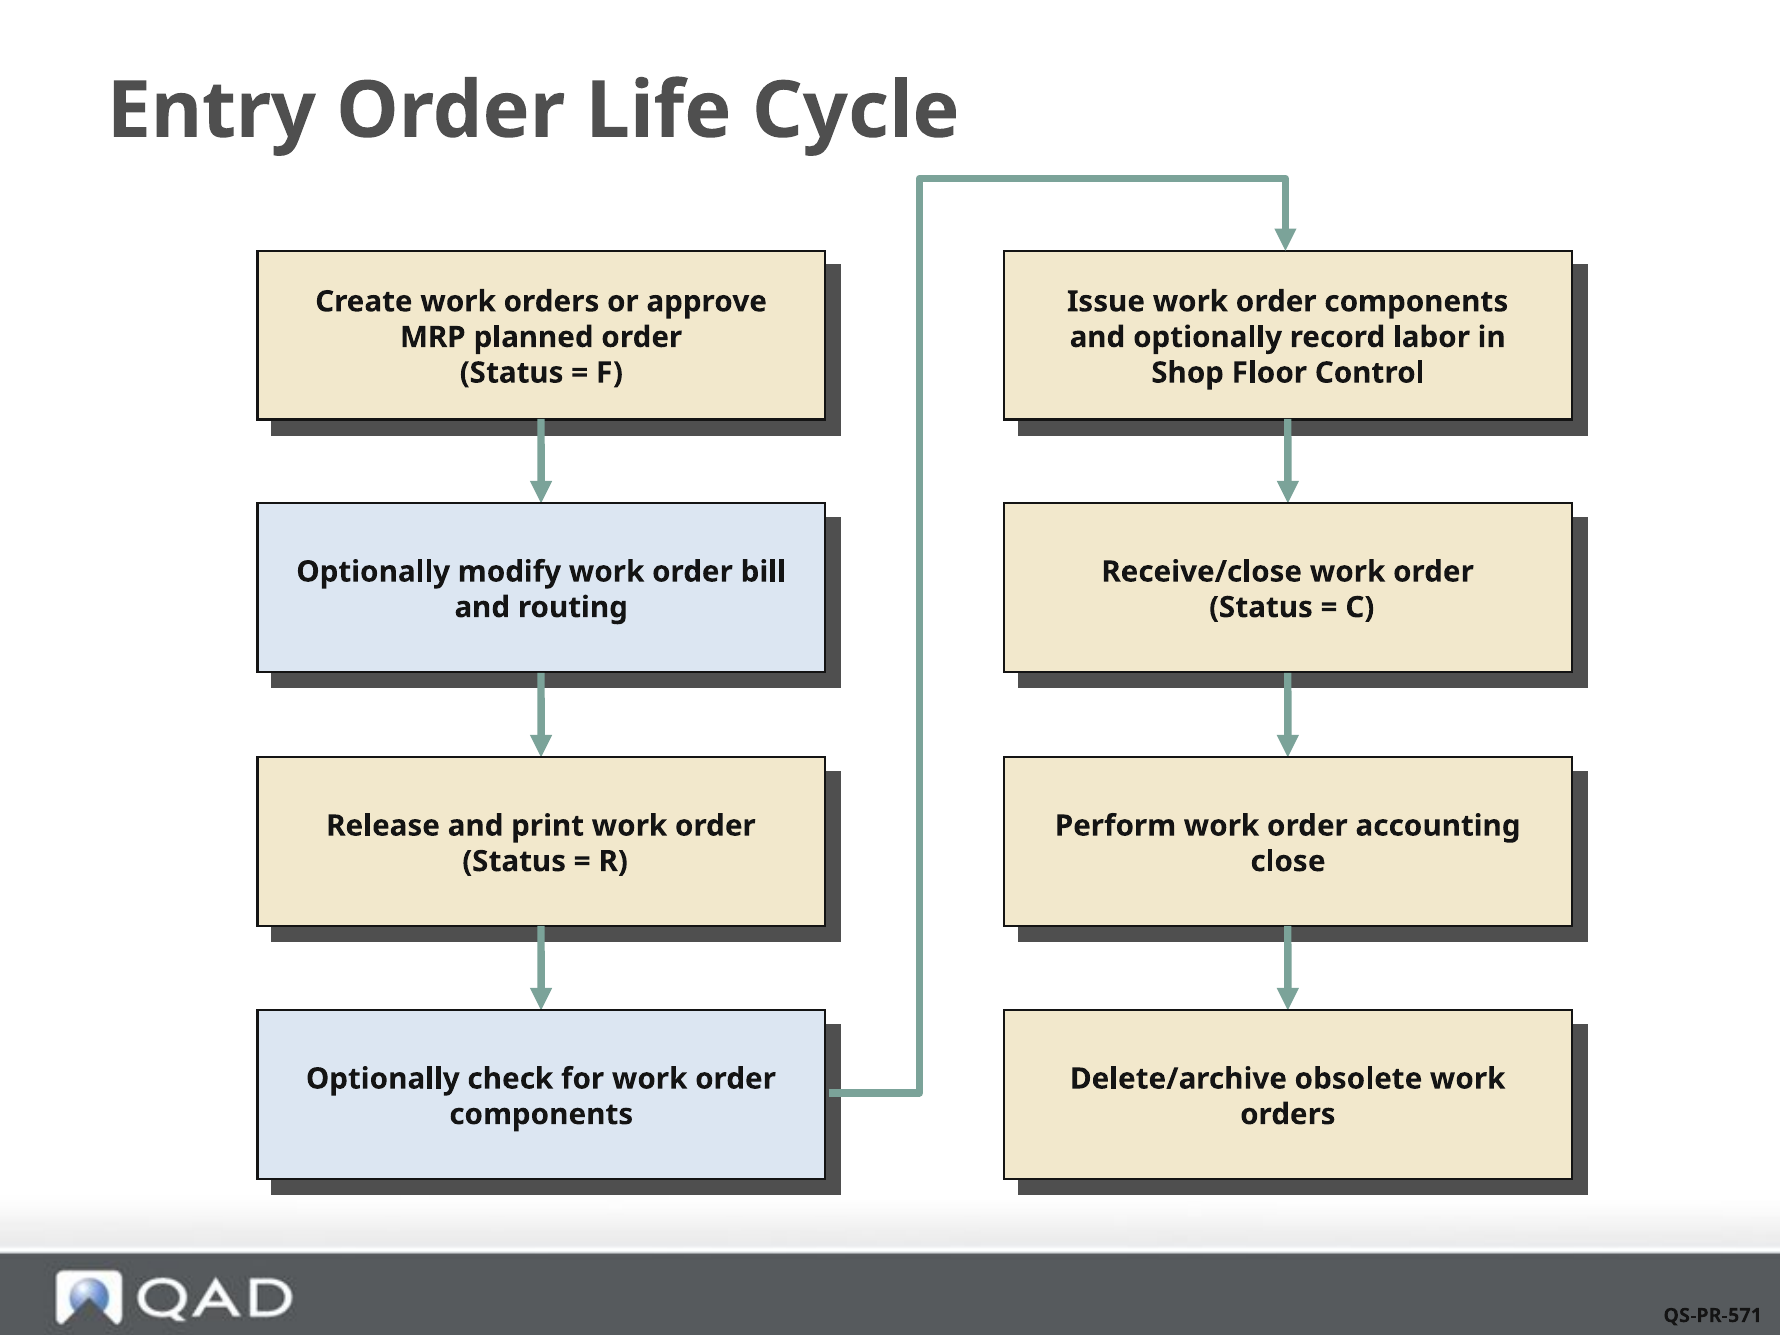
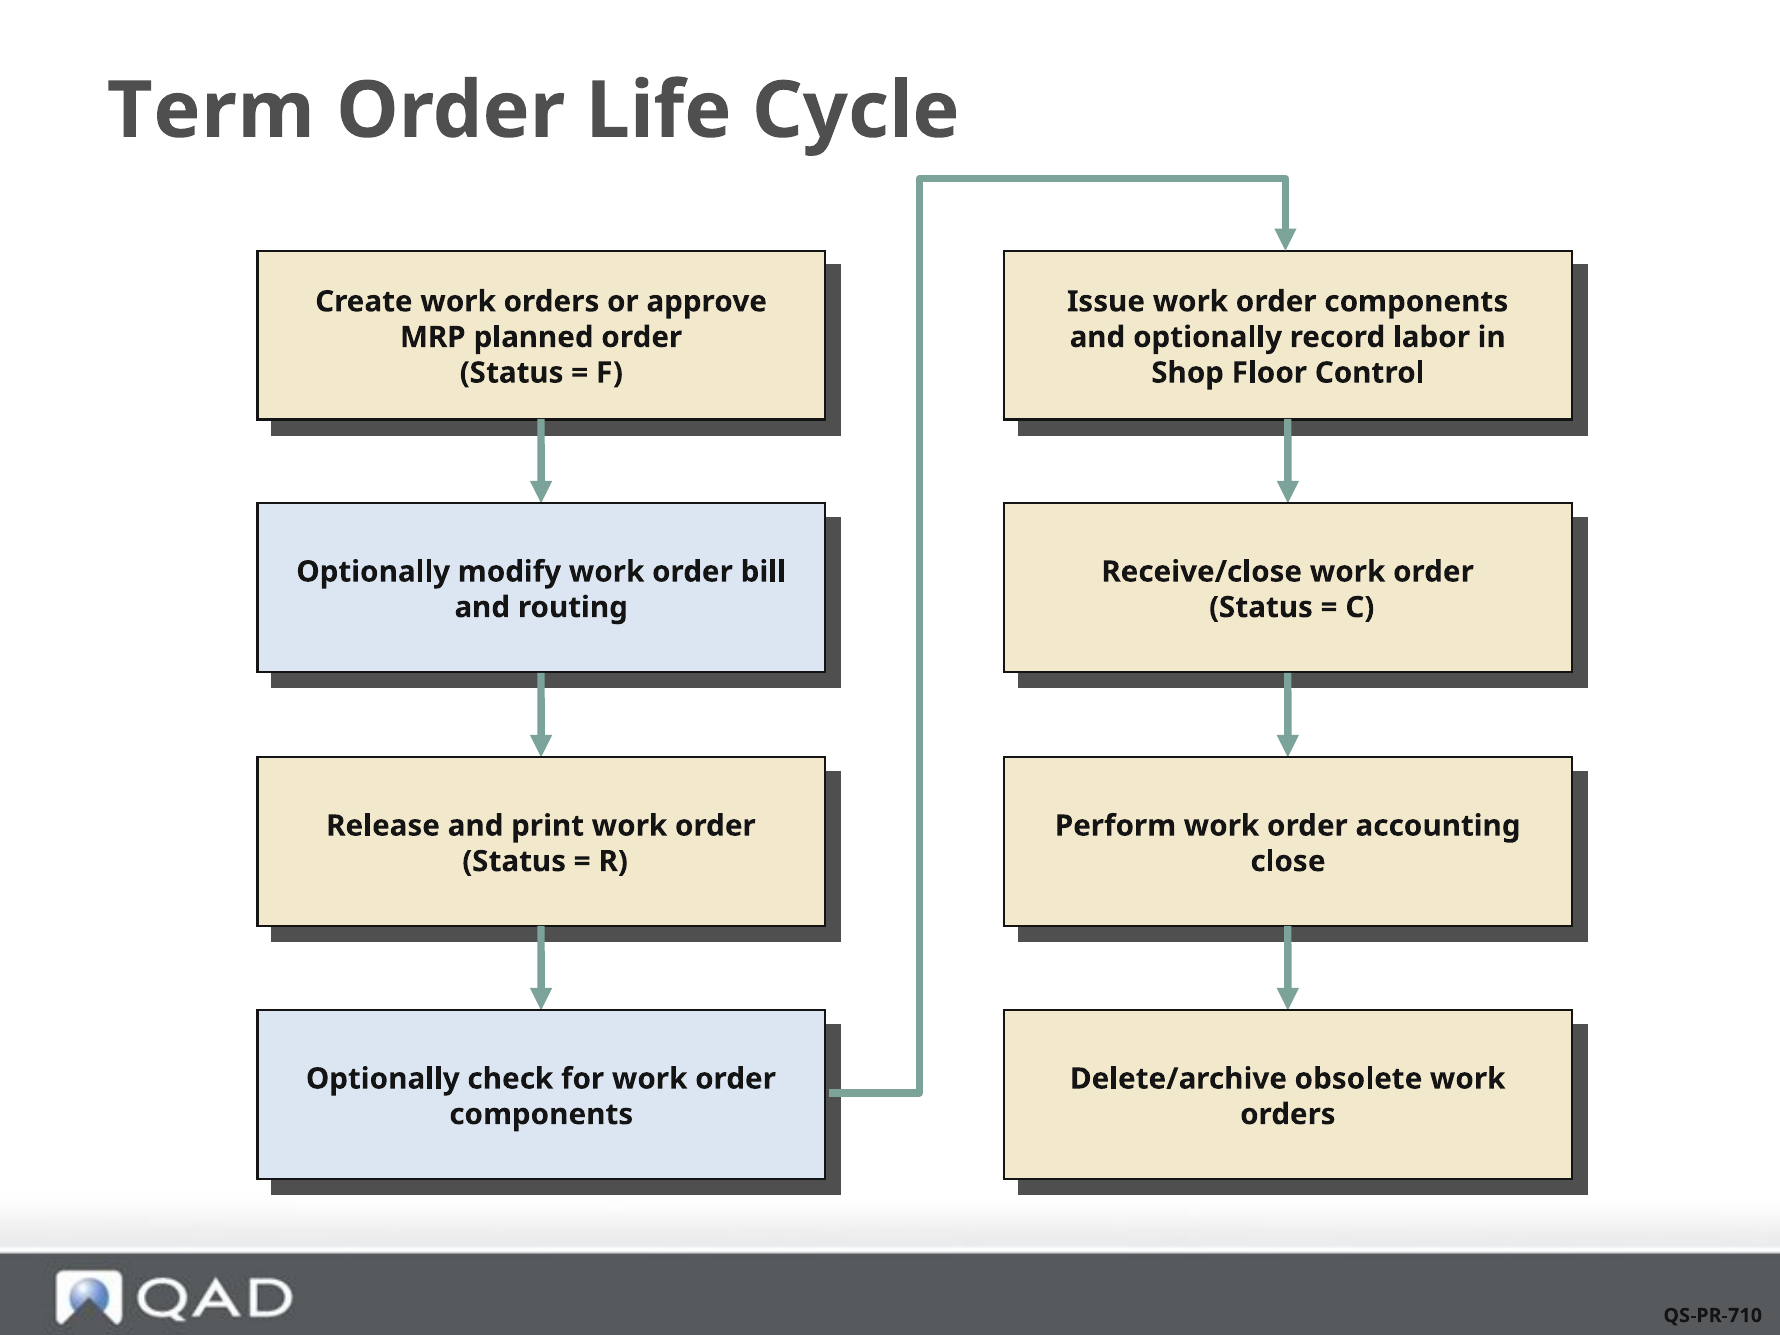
Entry: Entry -> Term
QS-PR-571: QS-PR-571 -> QS-PR-710
